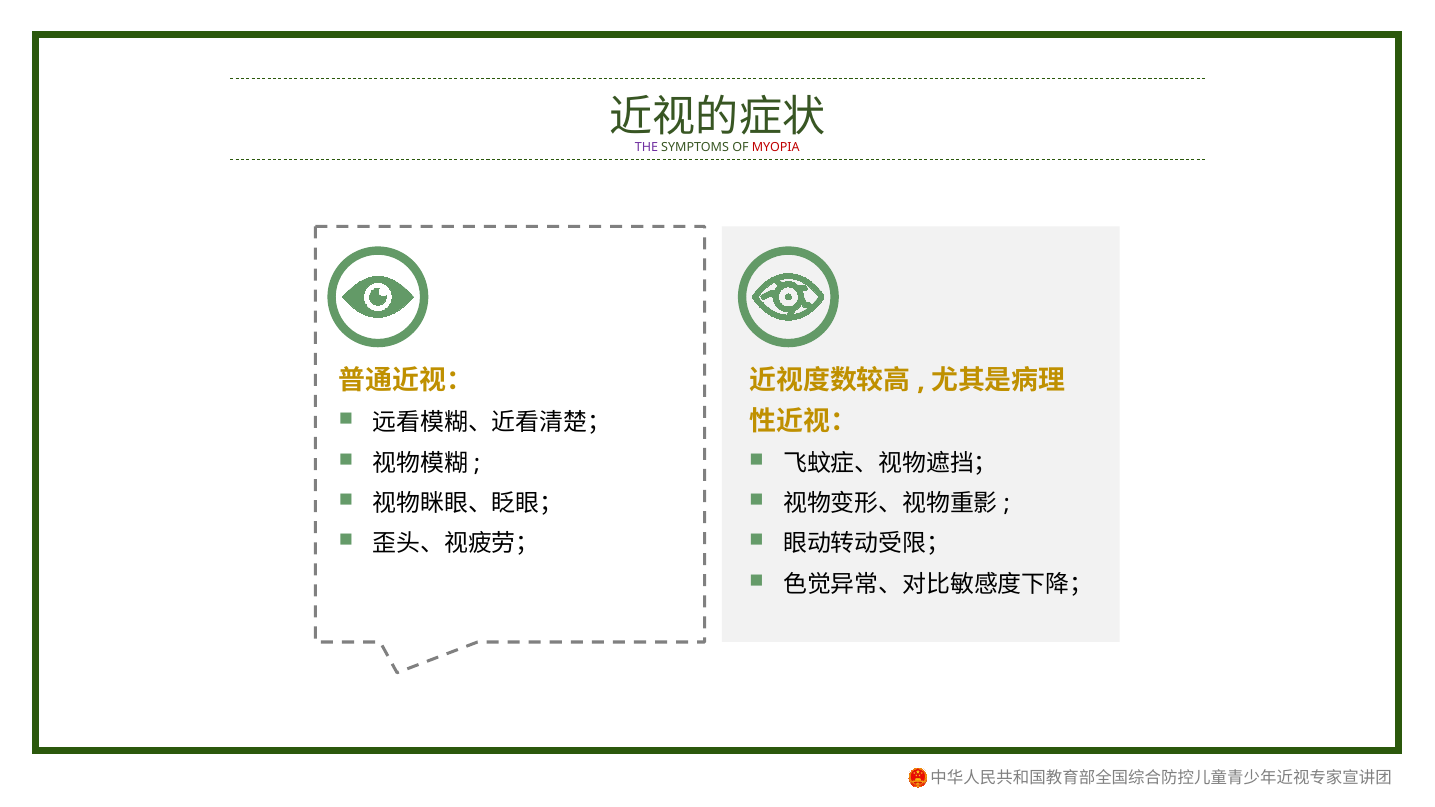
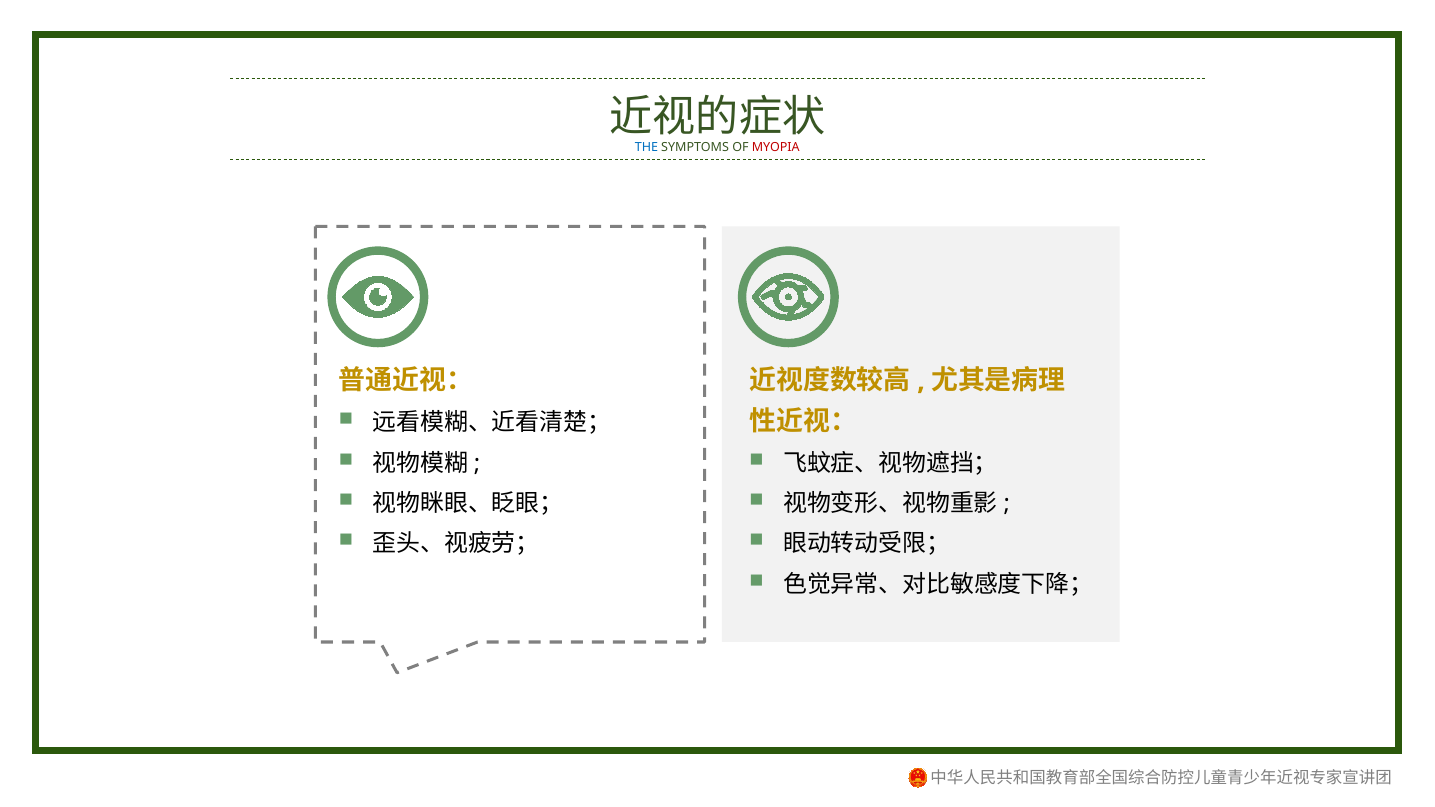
THE colour: purple -> blue
